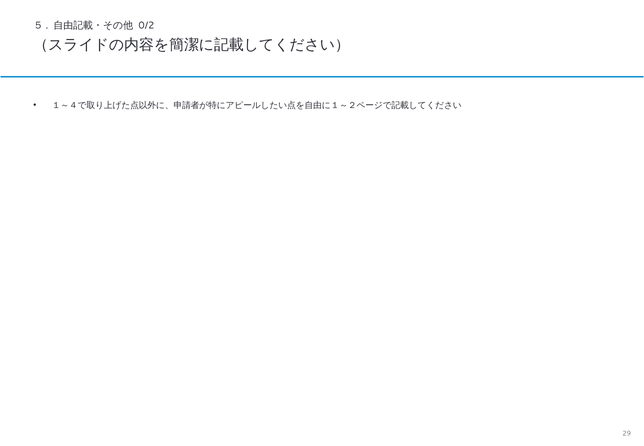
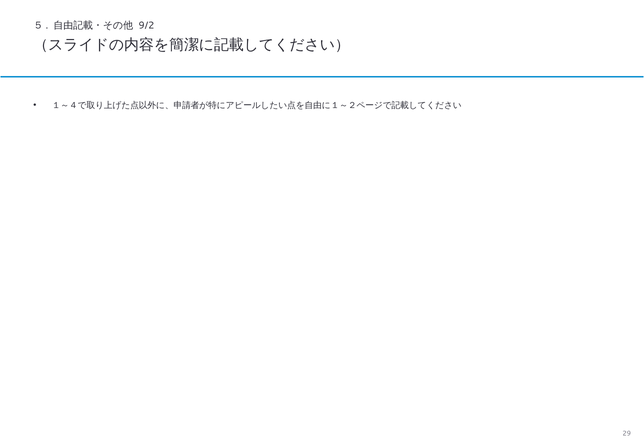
0/2: 0/2 -> 9/2
